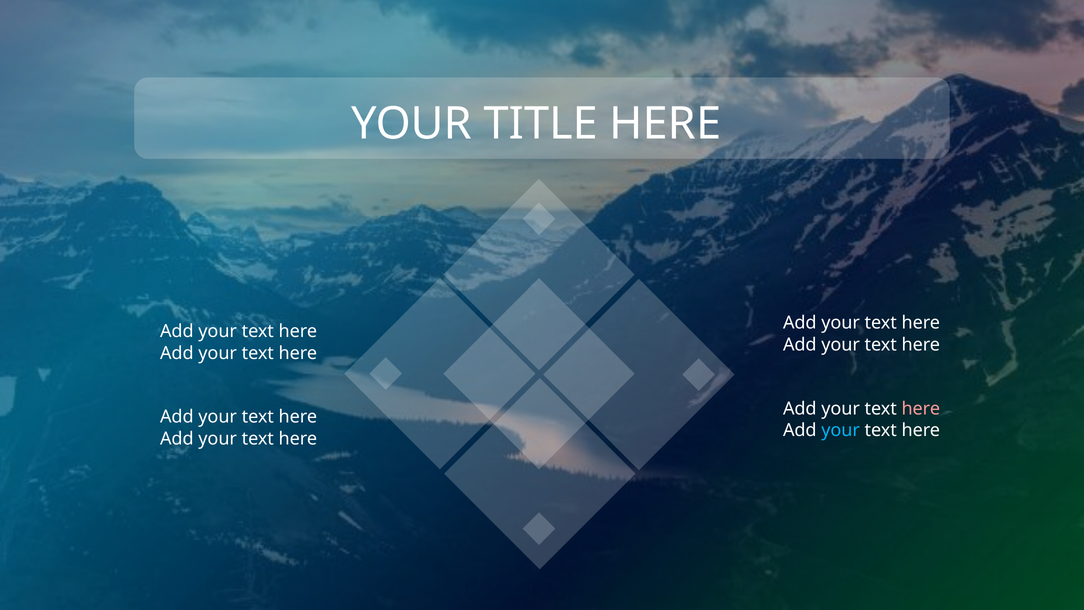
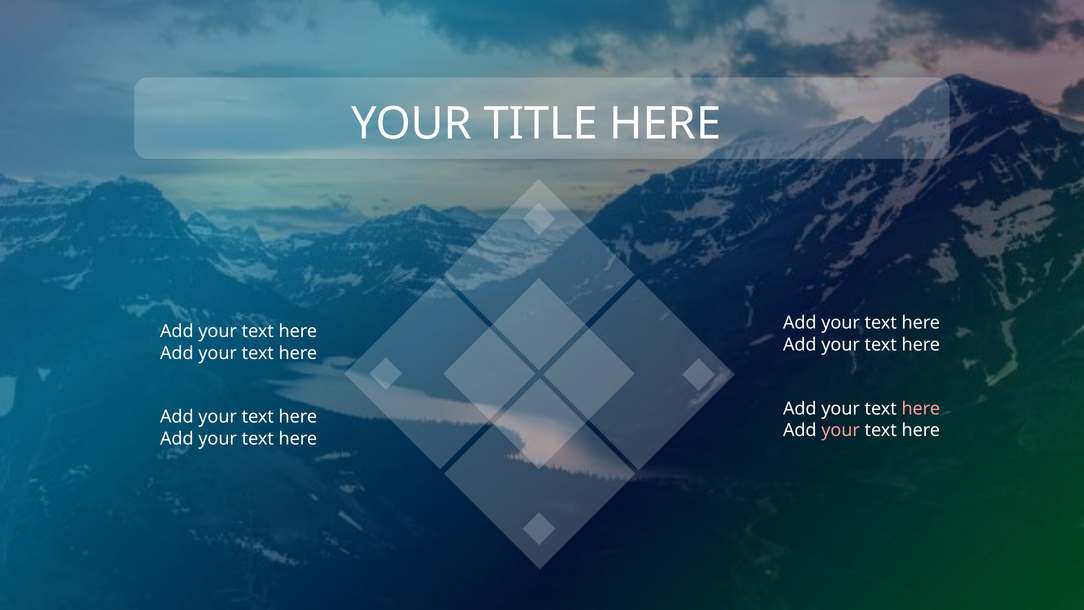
your at (841, 430) colour: light blue -> pink
